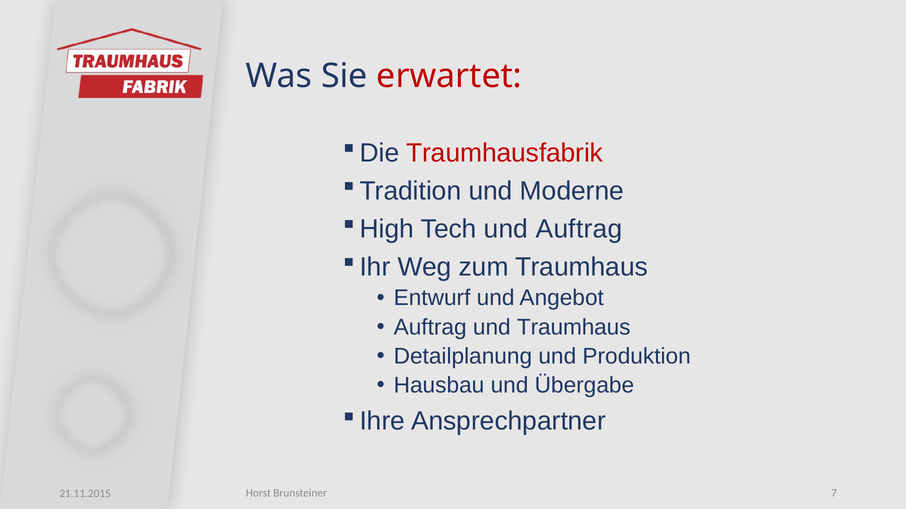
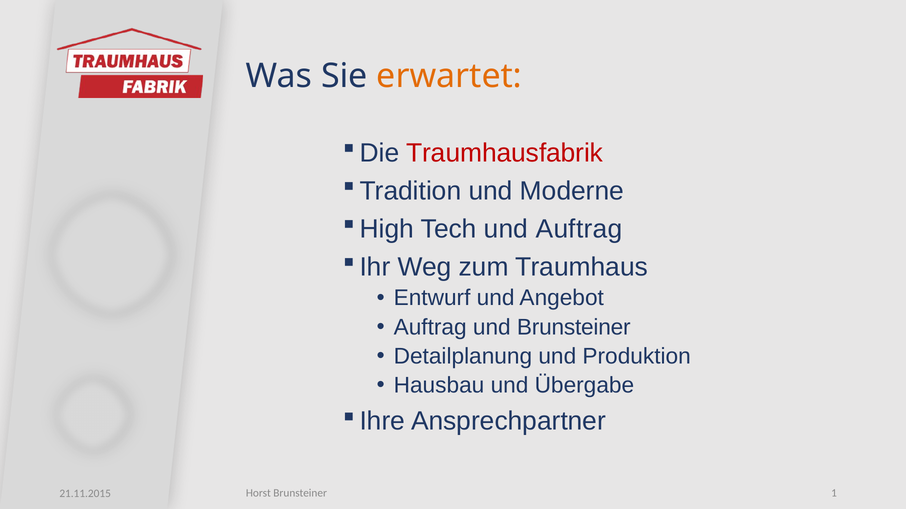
erwartet colour: red -> orange
und Traumhaus: Traumhaus -> Brunsteiner
7: 7 -> 1
